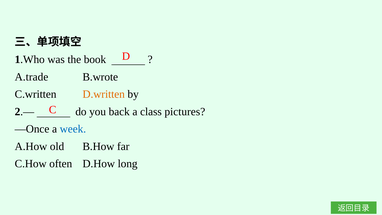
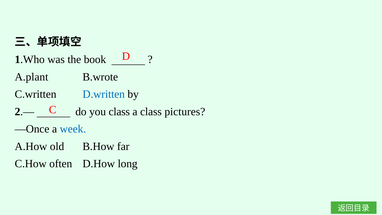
A.trade: A.trade -> A.plant
D.written colour: orange -> blue
you back: back -> class
